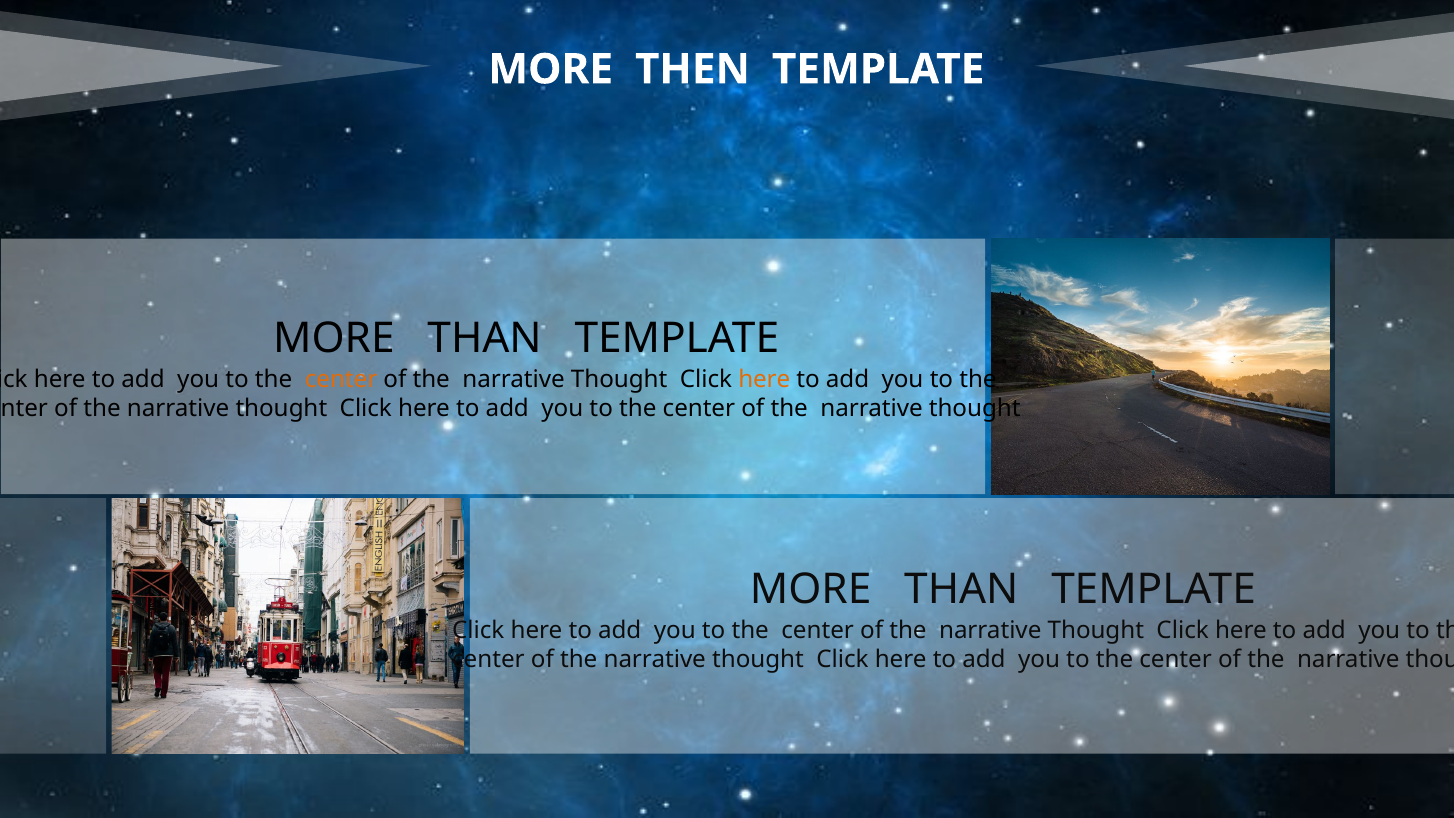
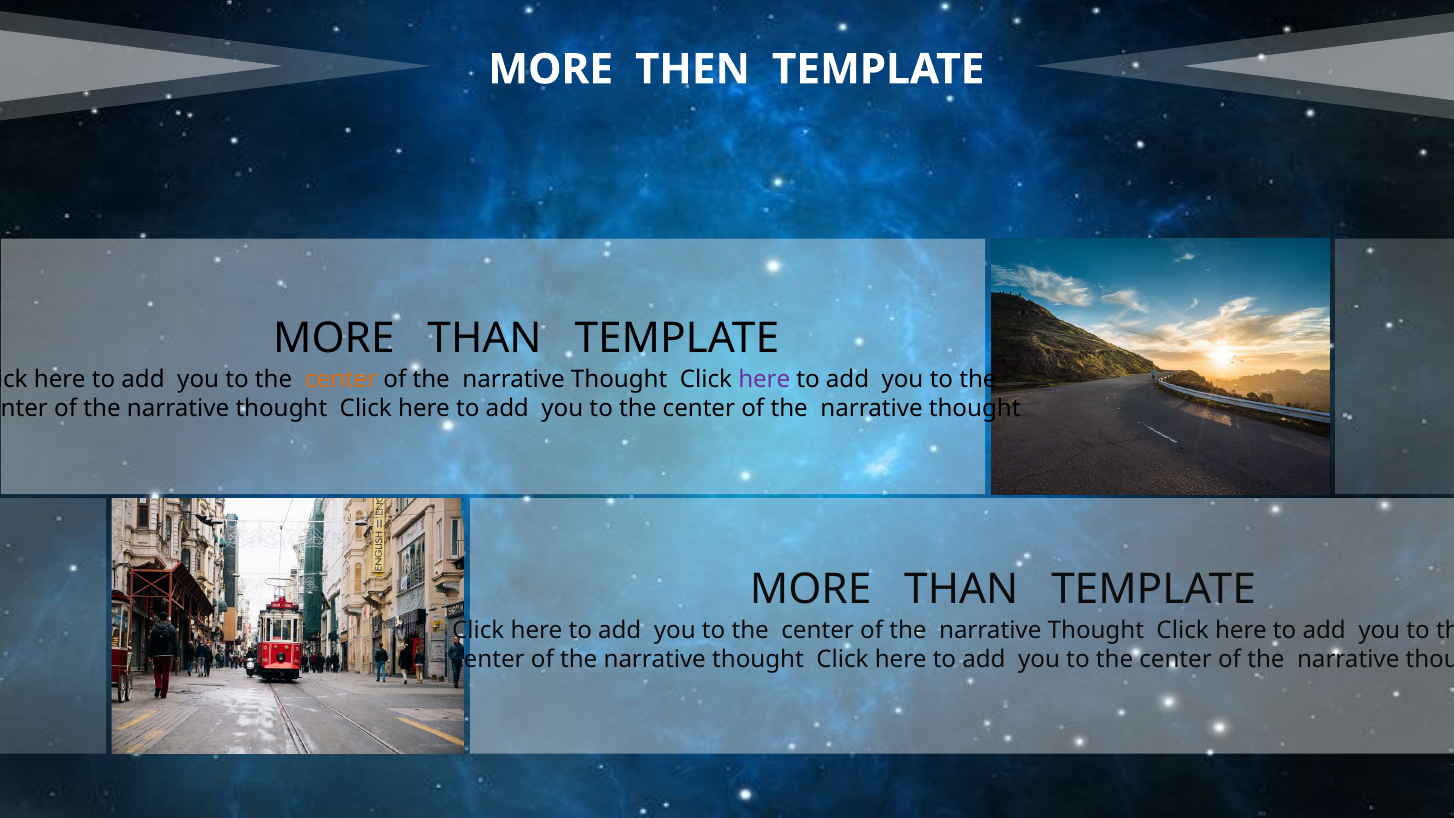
here at (764, 380) colour: orange -> purple
